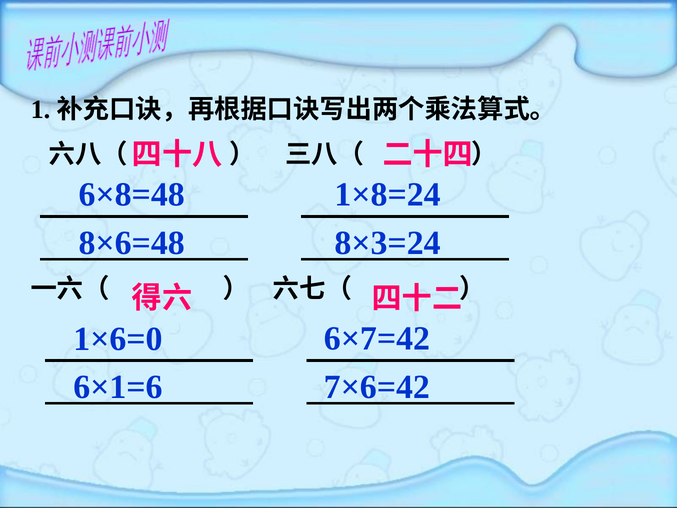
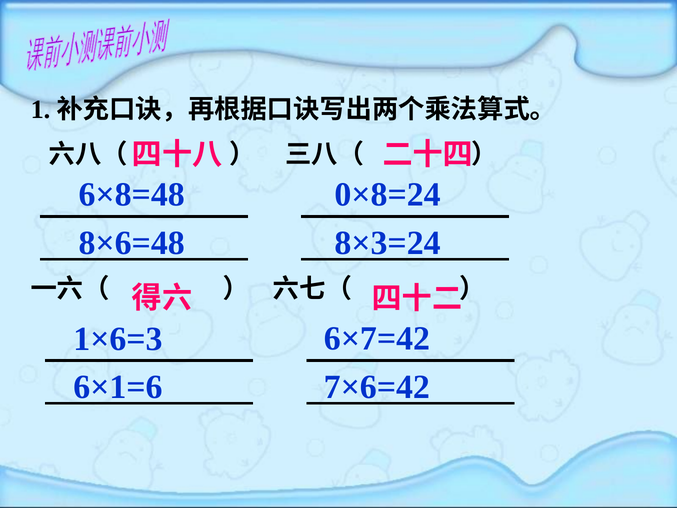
1×8=24: 1×8=24 -> 0×8=24
1×6=0: 1×6=0 -> 1×6=3
